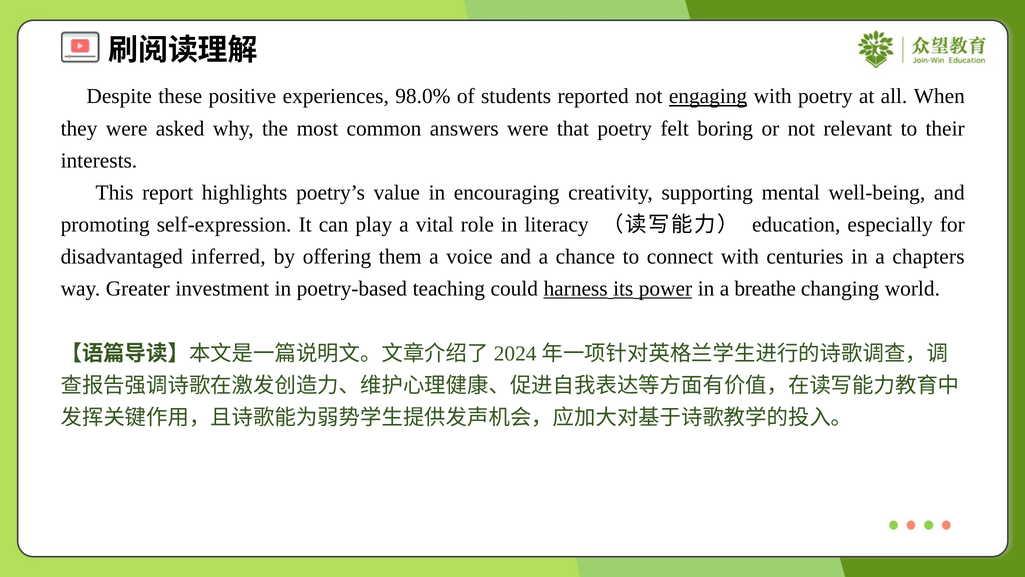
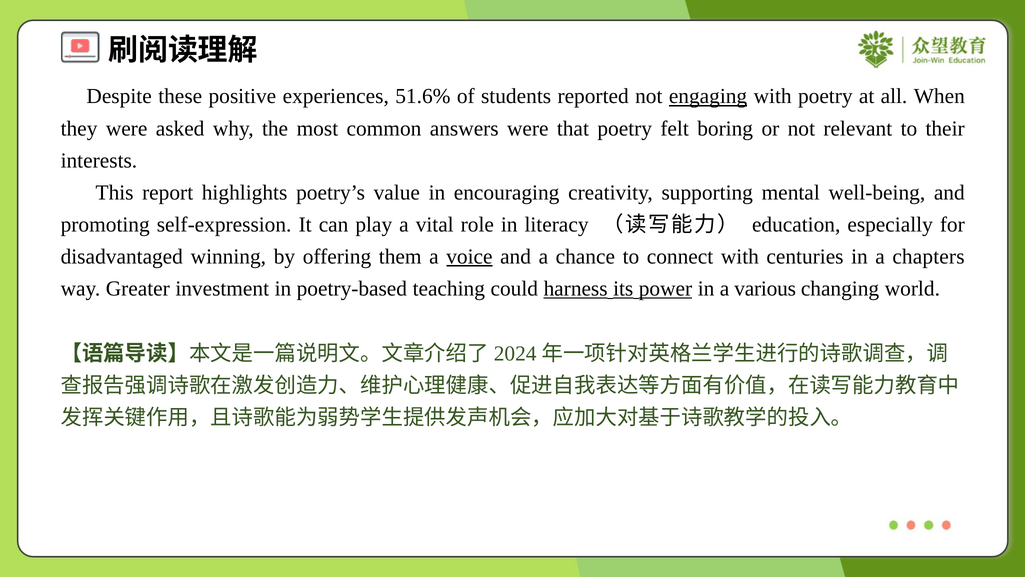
98.0%: 98.0% -> 51.6%
inferred: inferred -> winning
voice underline: none -> present
breathe: breathe -> various
